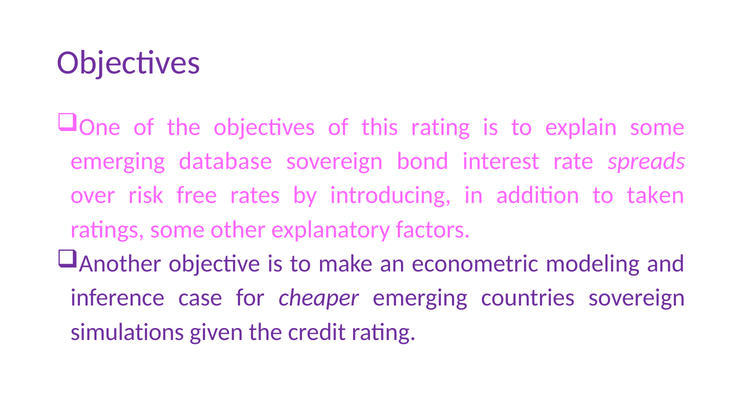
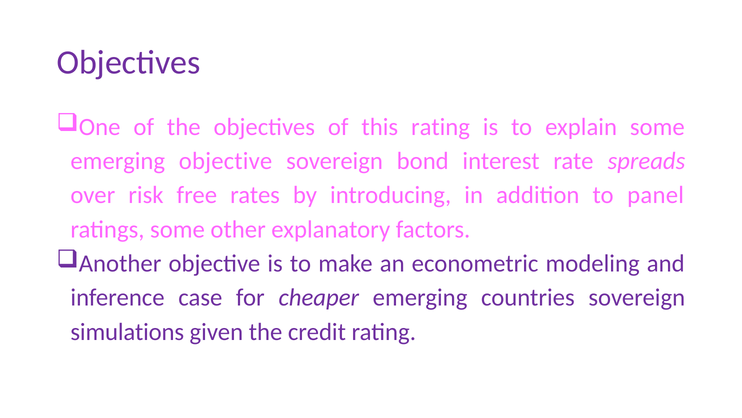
emerging database: database -> objective
taken: taken -> panel
